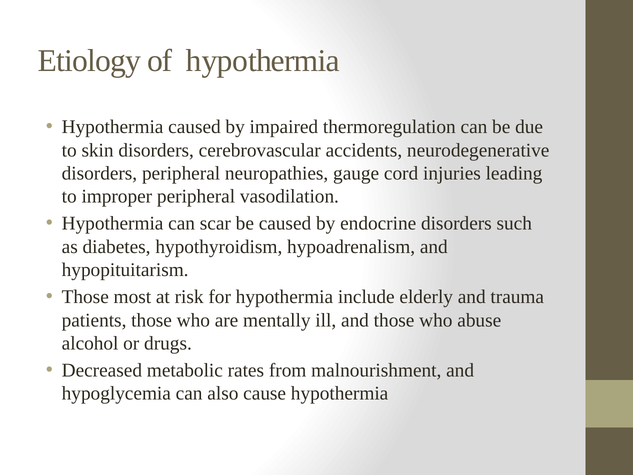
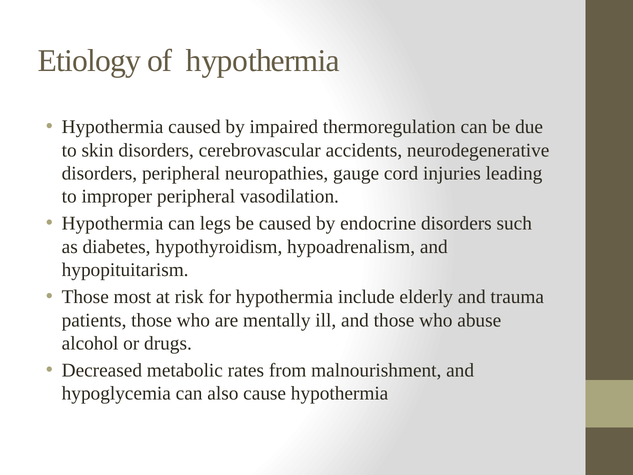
scar: scar -> legs
